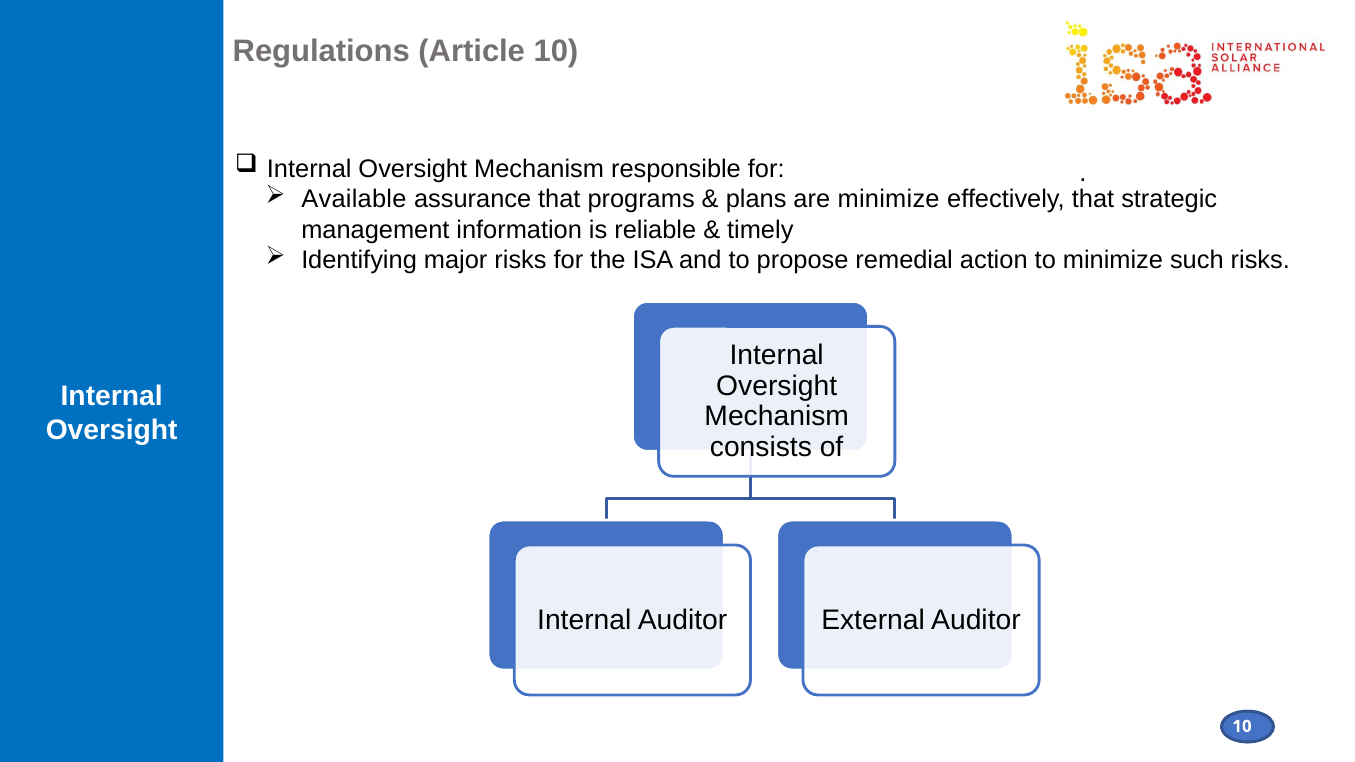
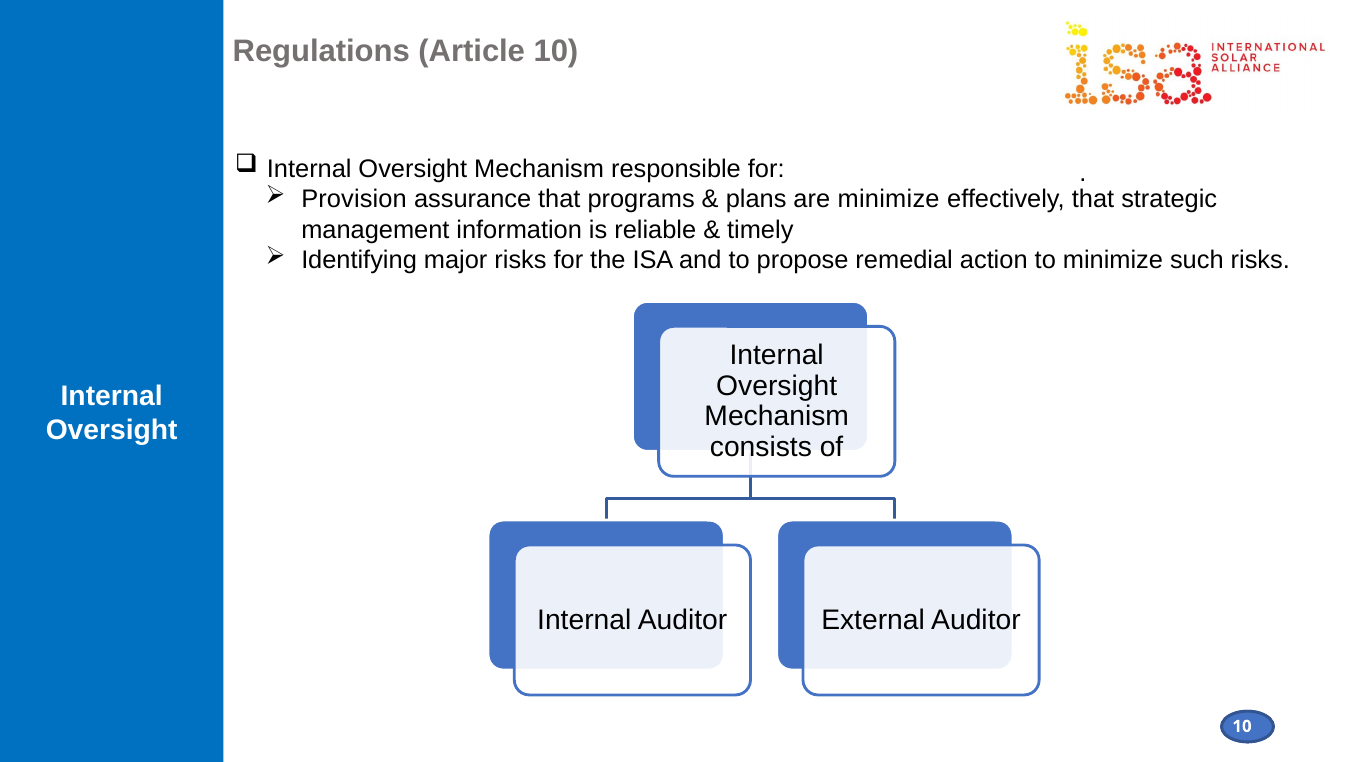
Available: Available -> Provision
